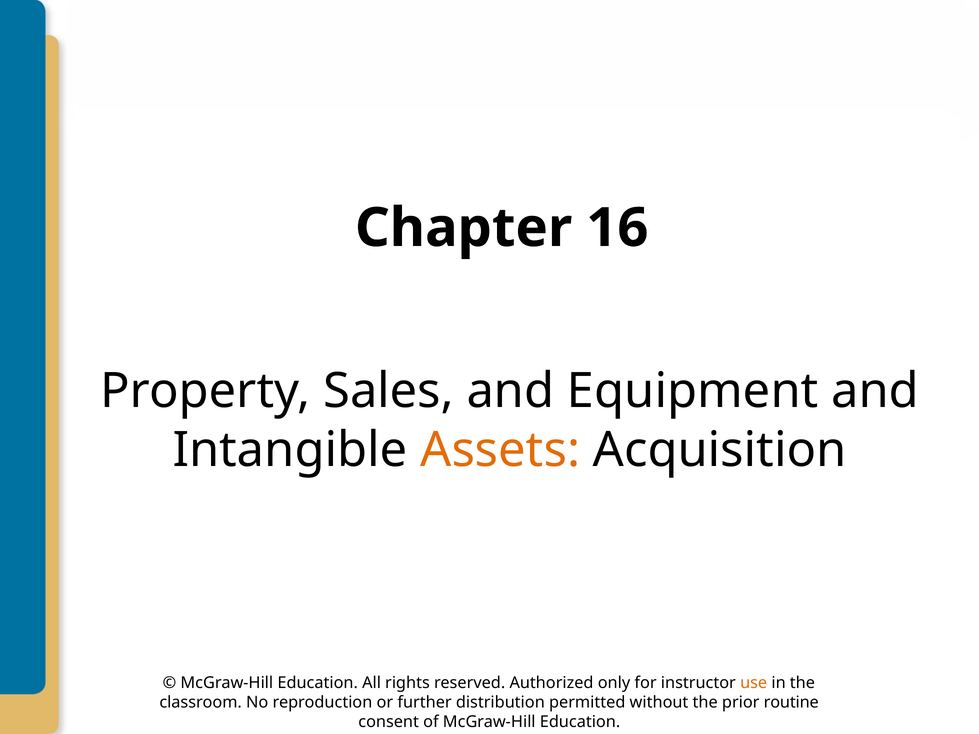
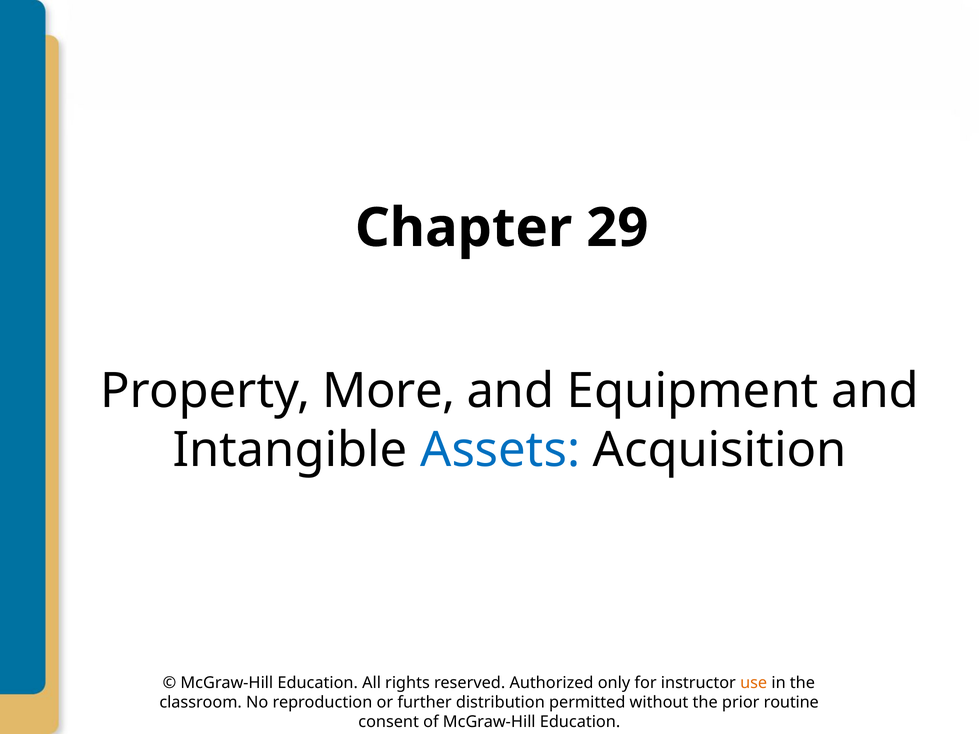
16: 16 -> 29
Sales: Sales -> More
Assets colour: orange -> blue
